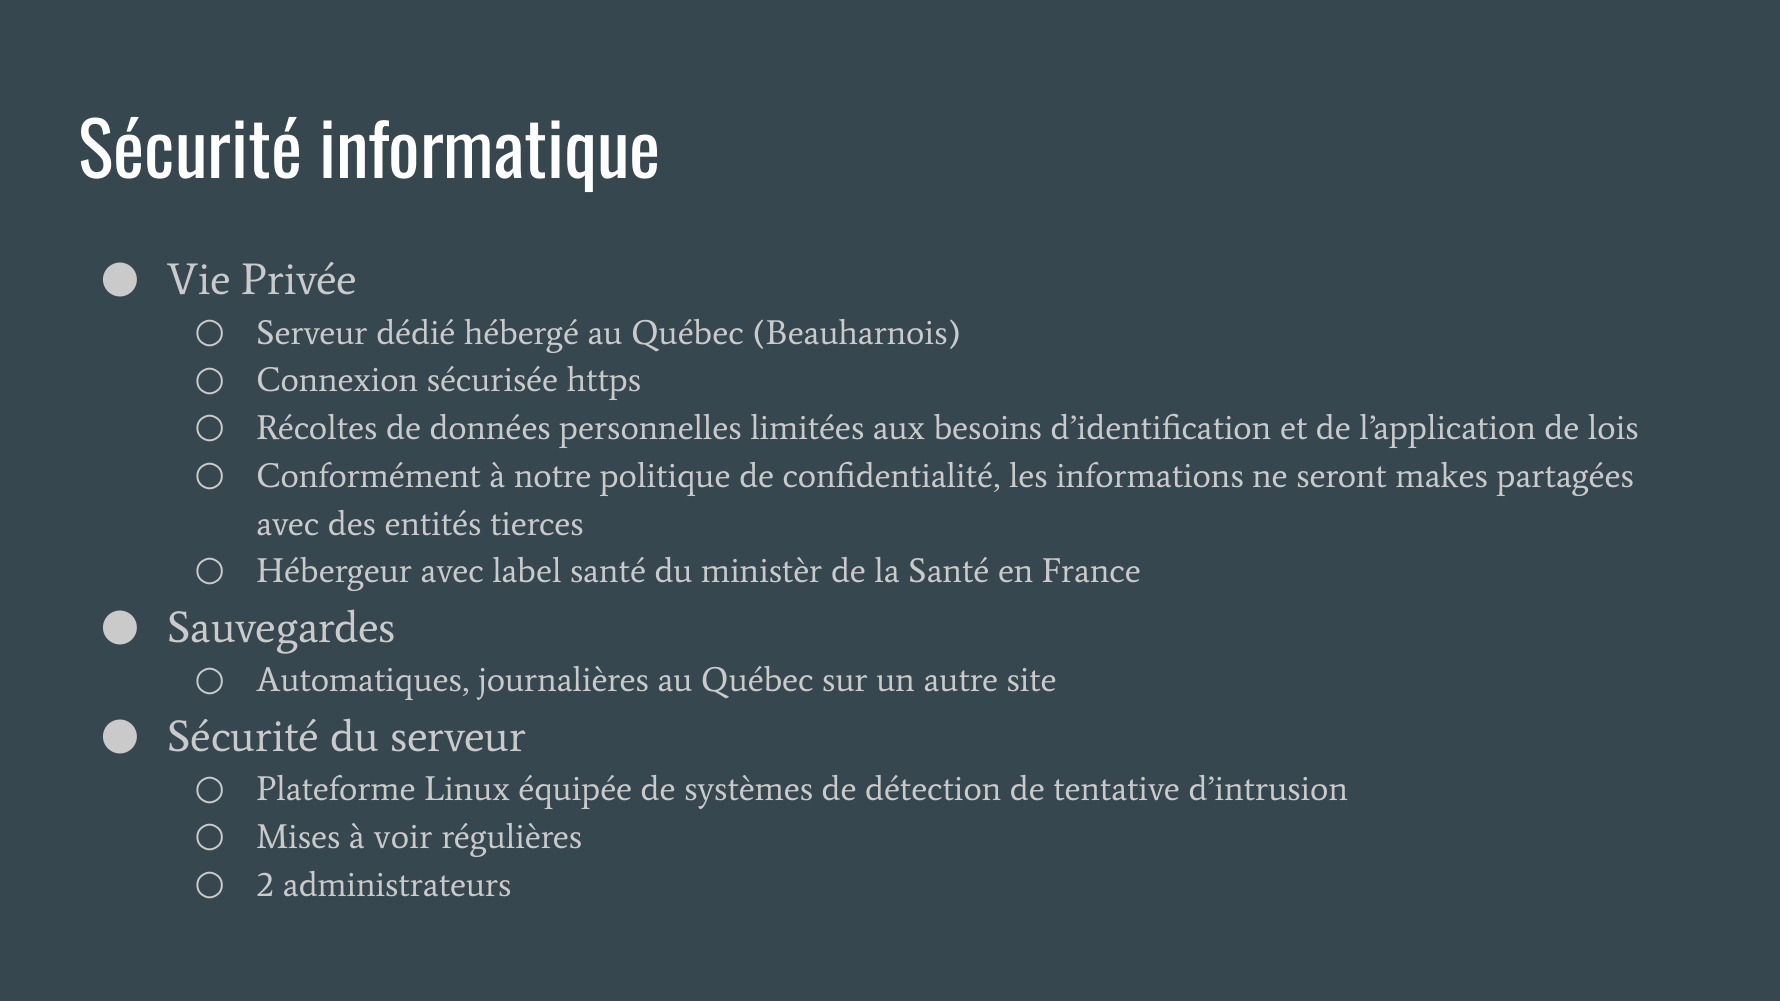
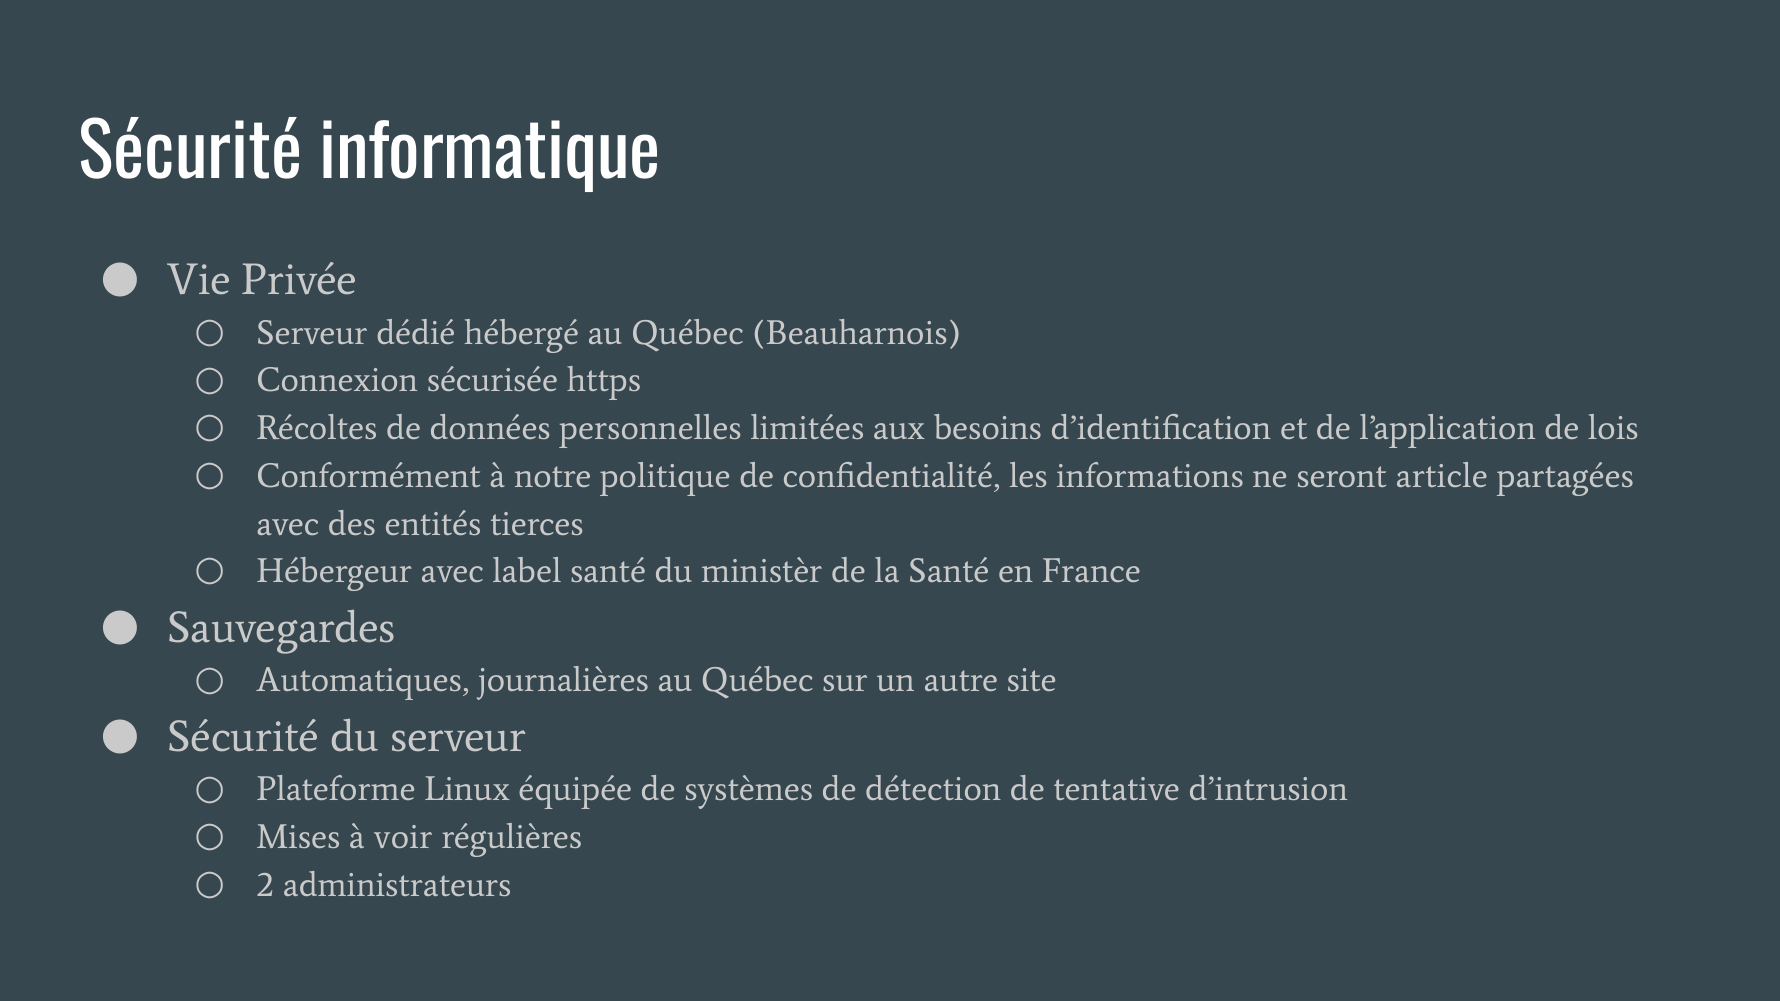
makes: makes -> article
